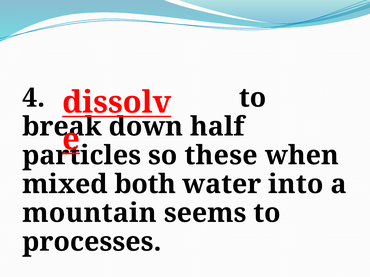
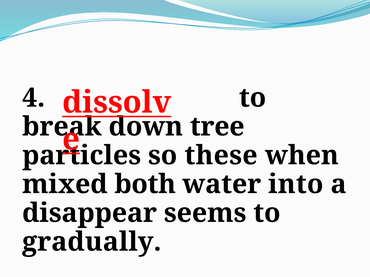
half: half -> tree
mountain: mountain -> disappear
processes: processes -> gradually
